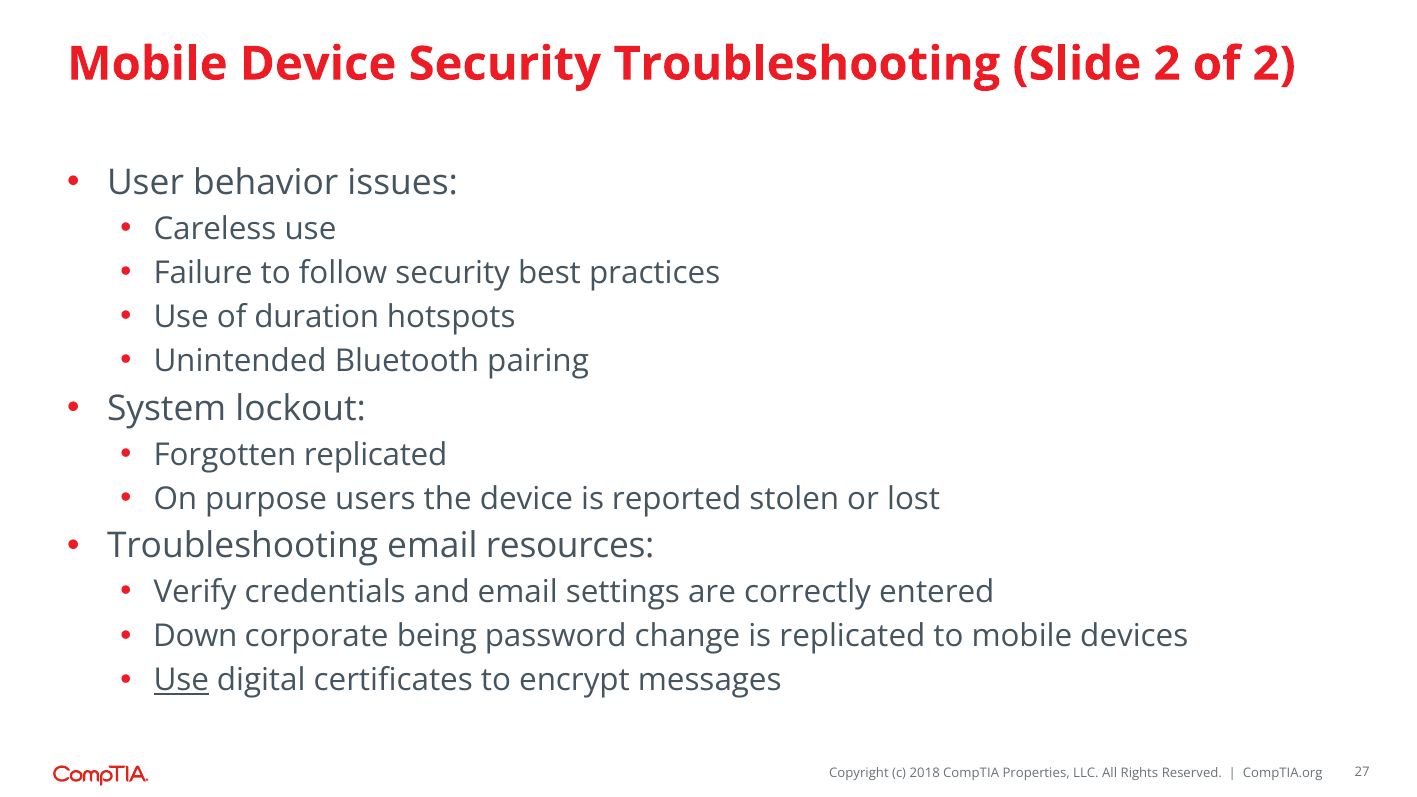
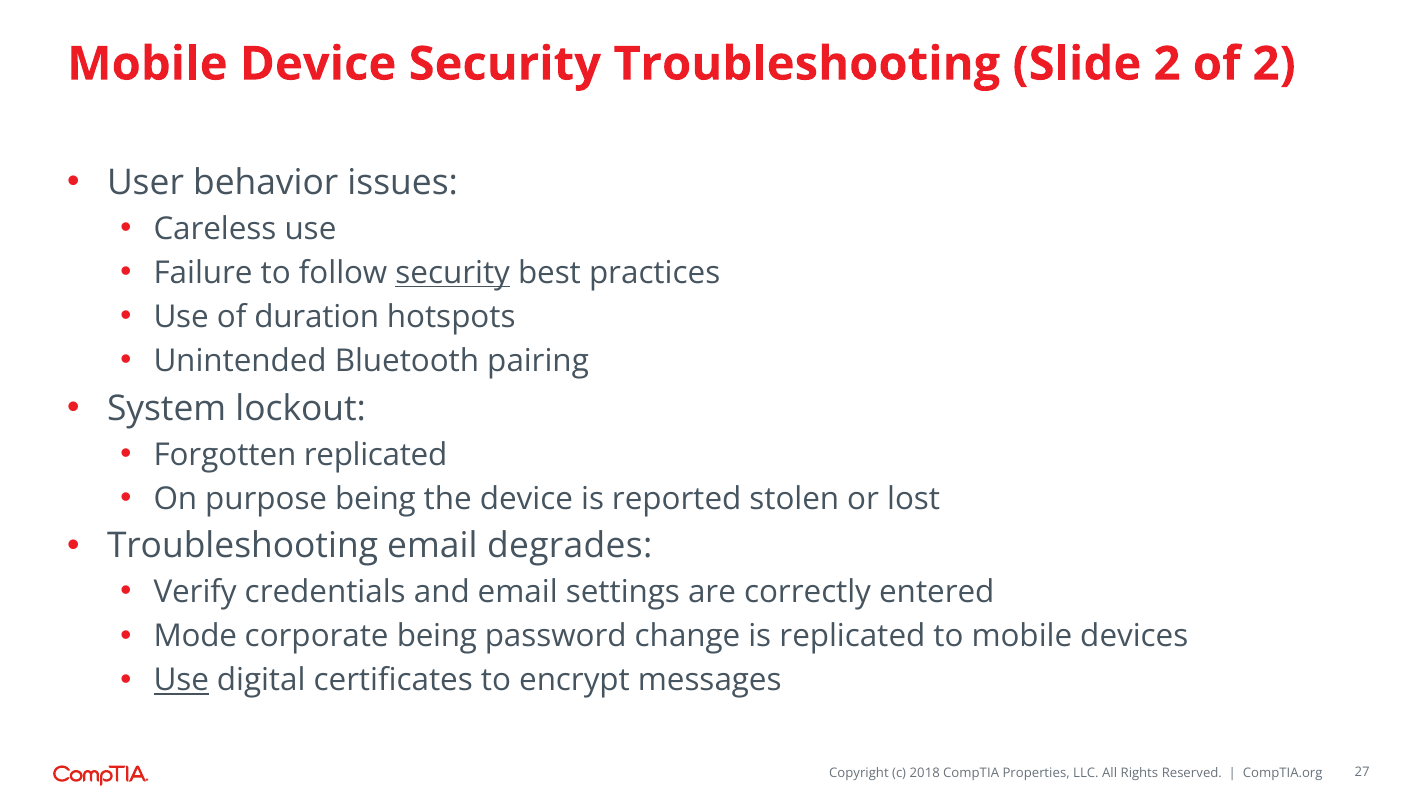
security at (453, 273) underline: none -> present
purpose users: users -> being
resources: resources -> degrades
Down: Down -> Mode
